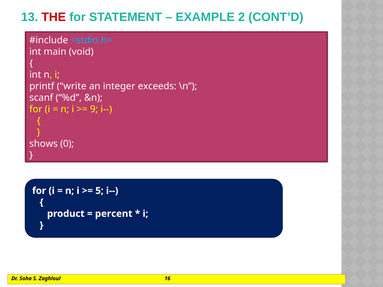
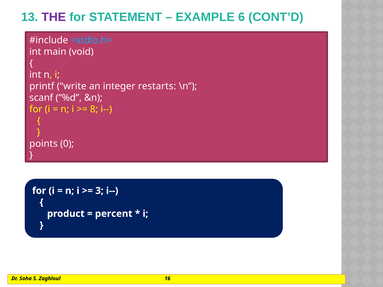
THE colour: red -> purple
2: 2 -> 6
exceeds: exceeds -> restarts
9: 9 -> 8
shows: shows -> points
5: 5 -> 3
